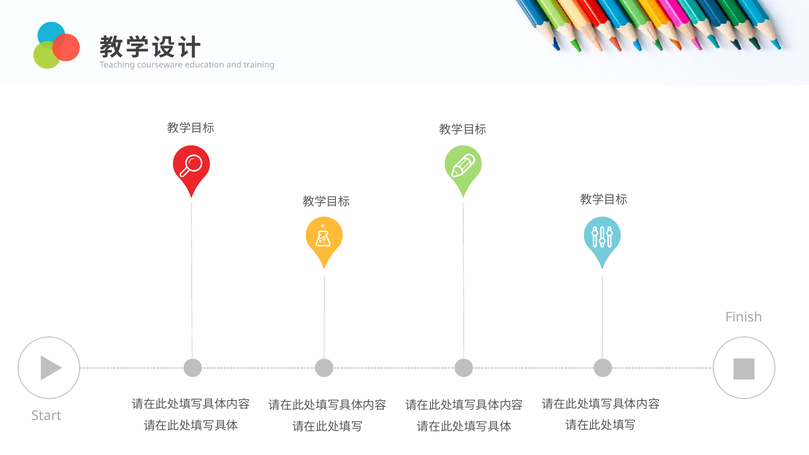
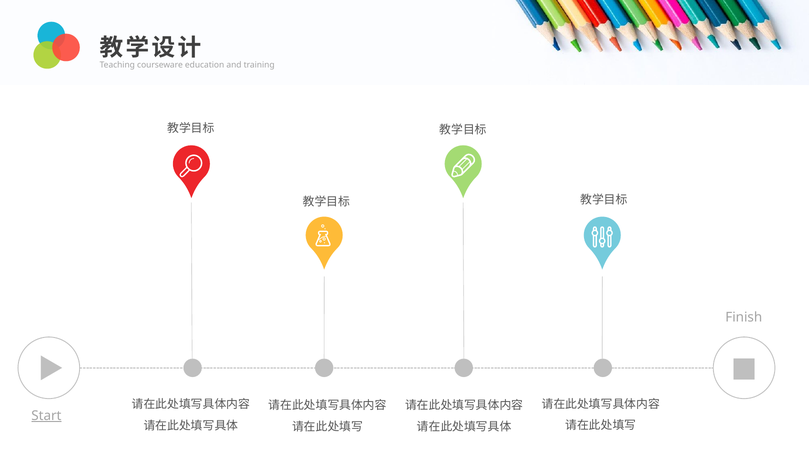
Start underline: none -> present
